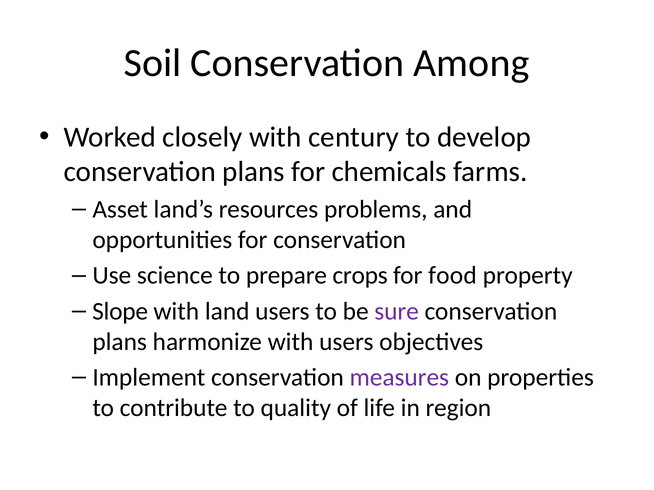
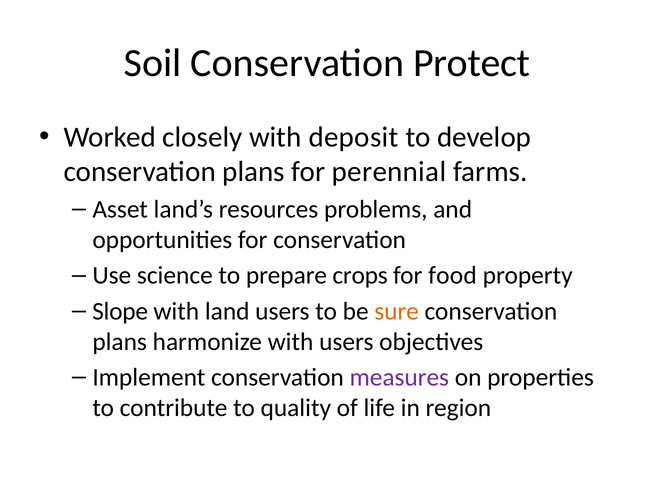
Among: Among -> Protect
century: century -> deposit
chemicals: chemicals -> perennial
sure colour: purple -> orange
